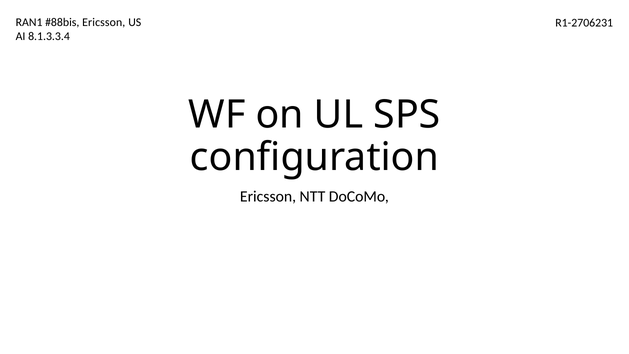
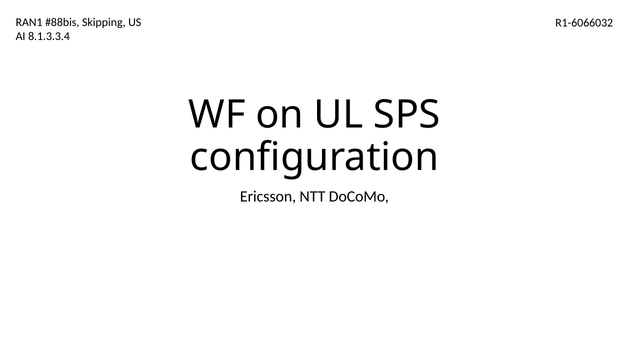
Ericsson at (104, 22): Ericsson -> Skipping
R1-2706231: R1-2706231 -> R1-6066032
